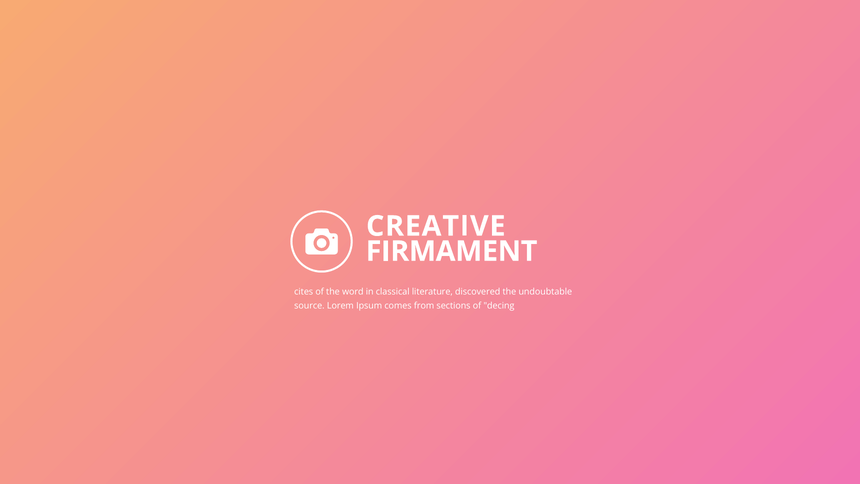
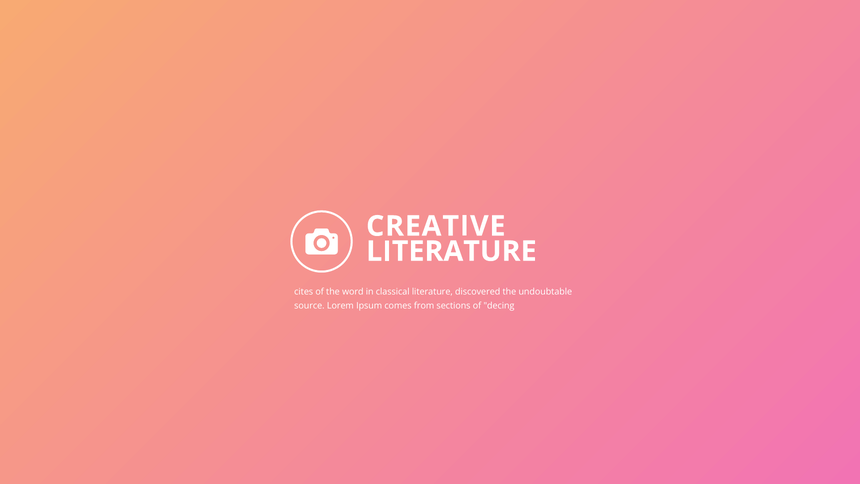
FIRMAMENT at (452, 251): FIRMAMENT -> LITERATURE
